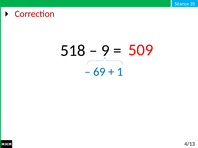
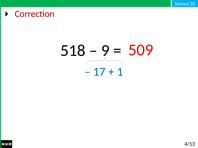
69: 69 -> 17
